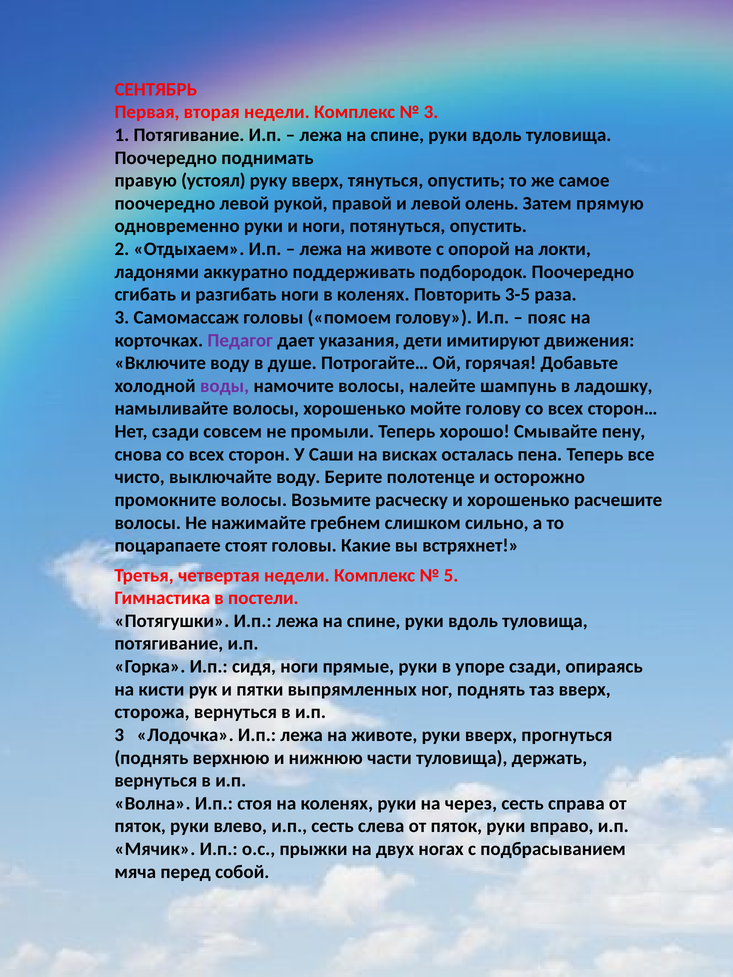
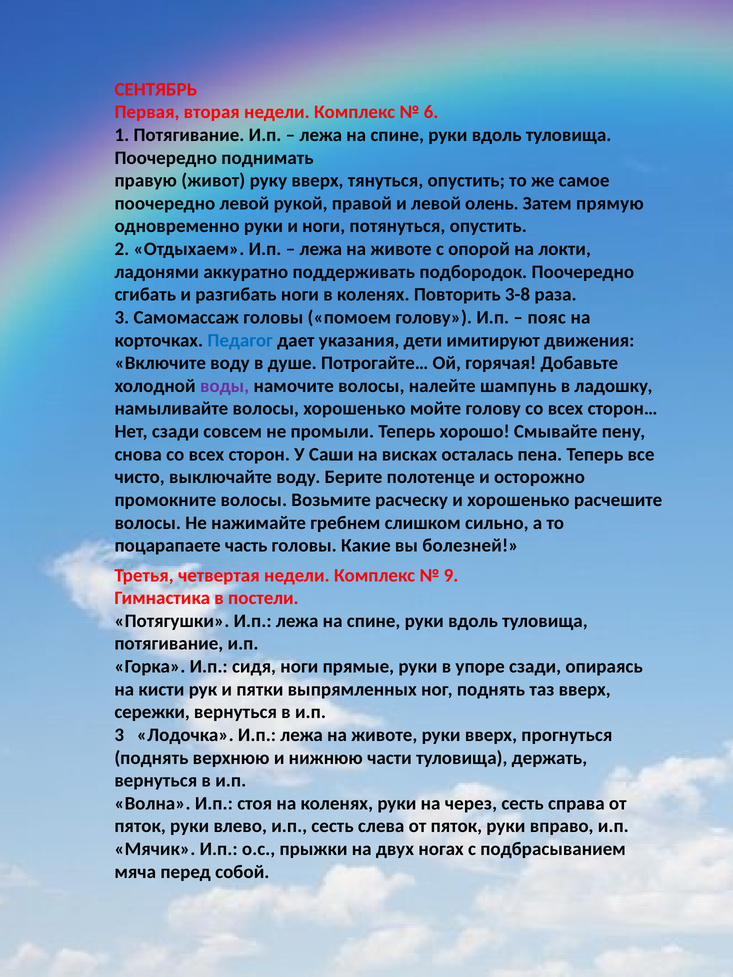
3 at (431, 112): 3 -> 6
устоял: устоял -> живот
3-5: 3-5 -> 3-8
Педагог colour: purple -> blue
стоят: стоят -> часть
встряхнет: встряхнет -> болезней
5: 5 -> 9
сторожа: сторожа -> сережки
